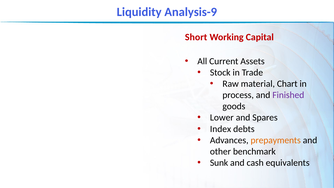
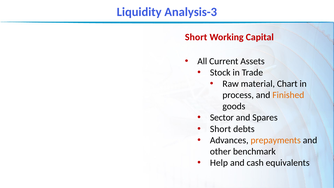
Analysis-9: Analysis-9 -> Analysis-3
Finished colour: purple -> orange
Lower: Lower -> Sector
Index at (221, 129): Index -> Short
Sunk: Sunk -> Help
